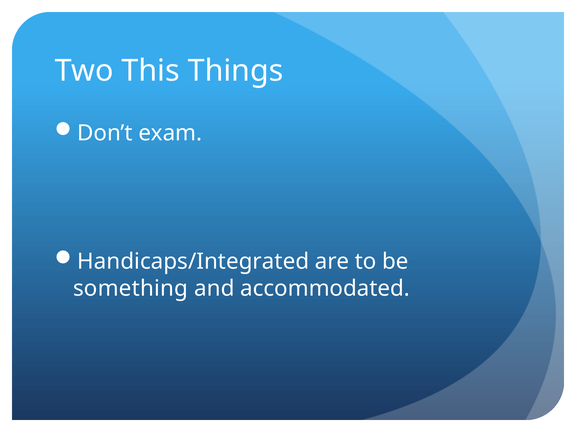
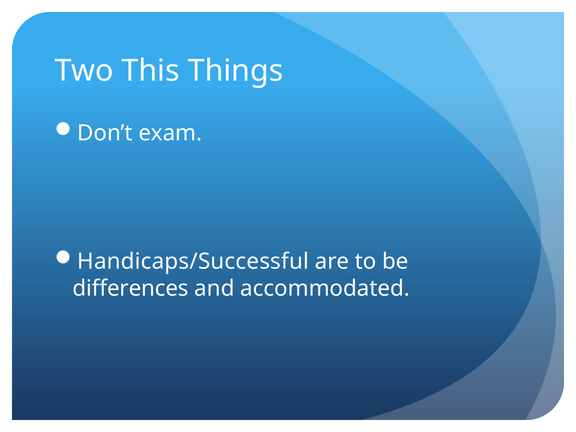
Handicaps/Integrated: Handicaps/Integrated -> Handicaps/Successful
something: something -> differences
